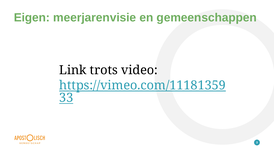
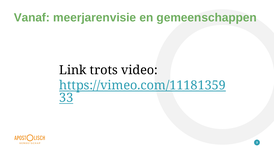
Eigen: Eigen -> Vanaf
